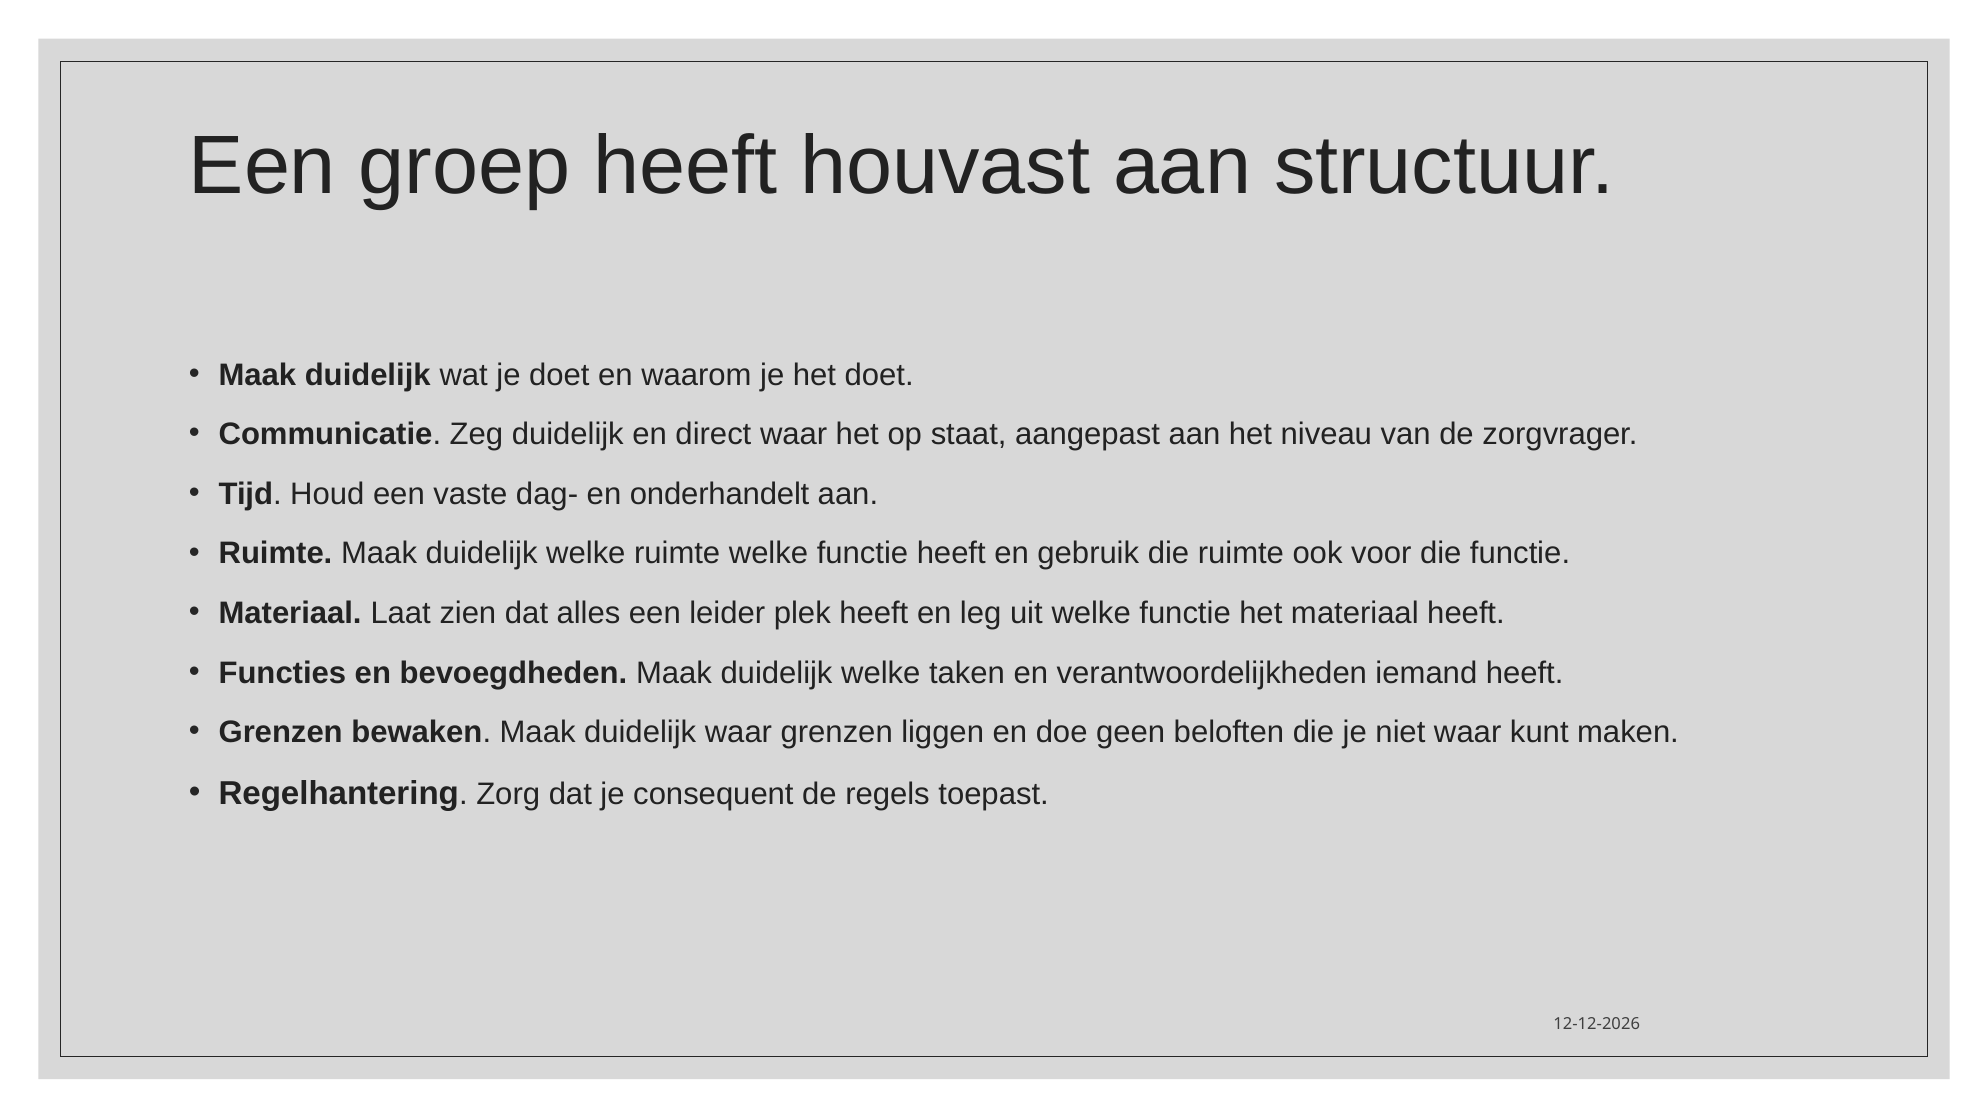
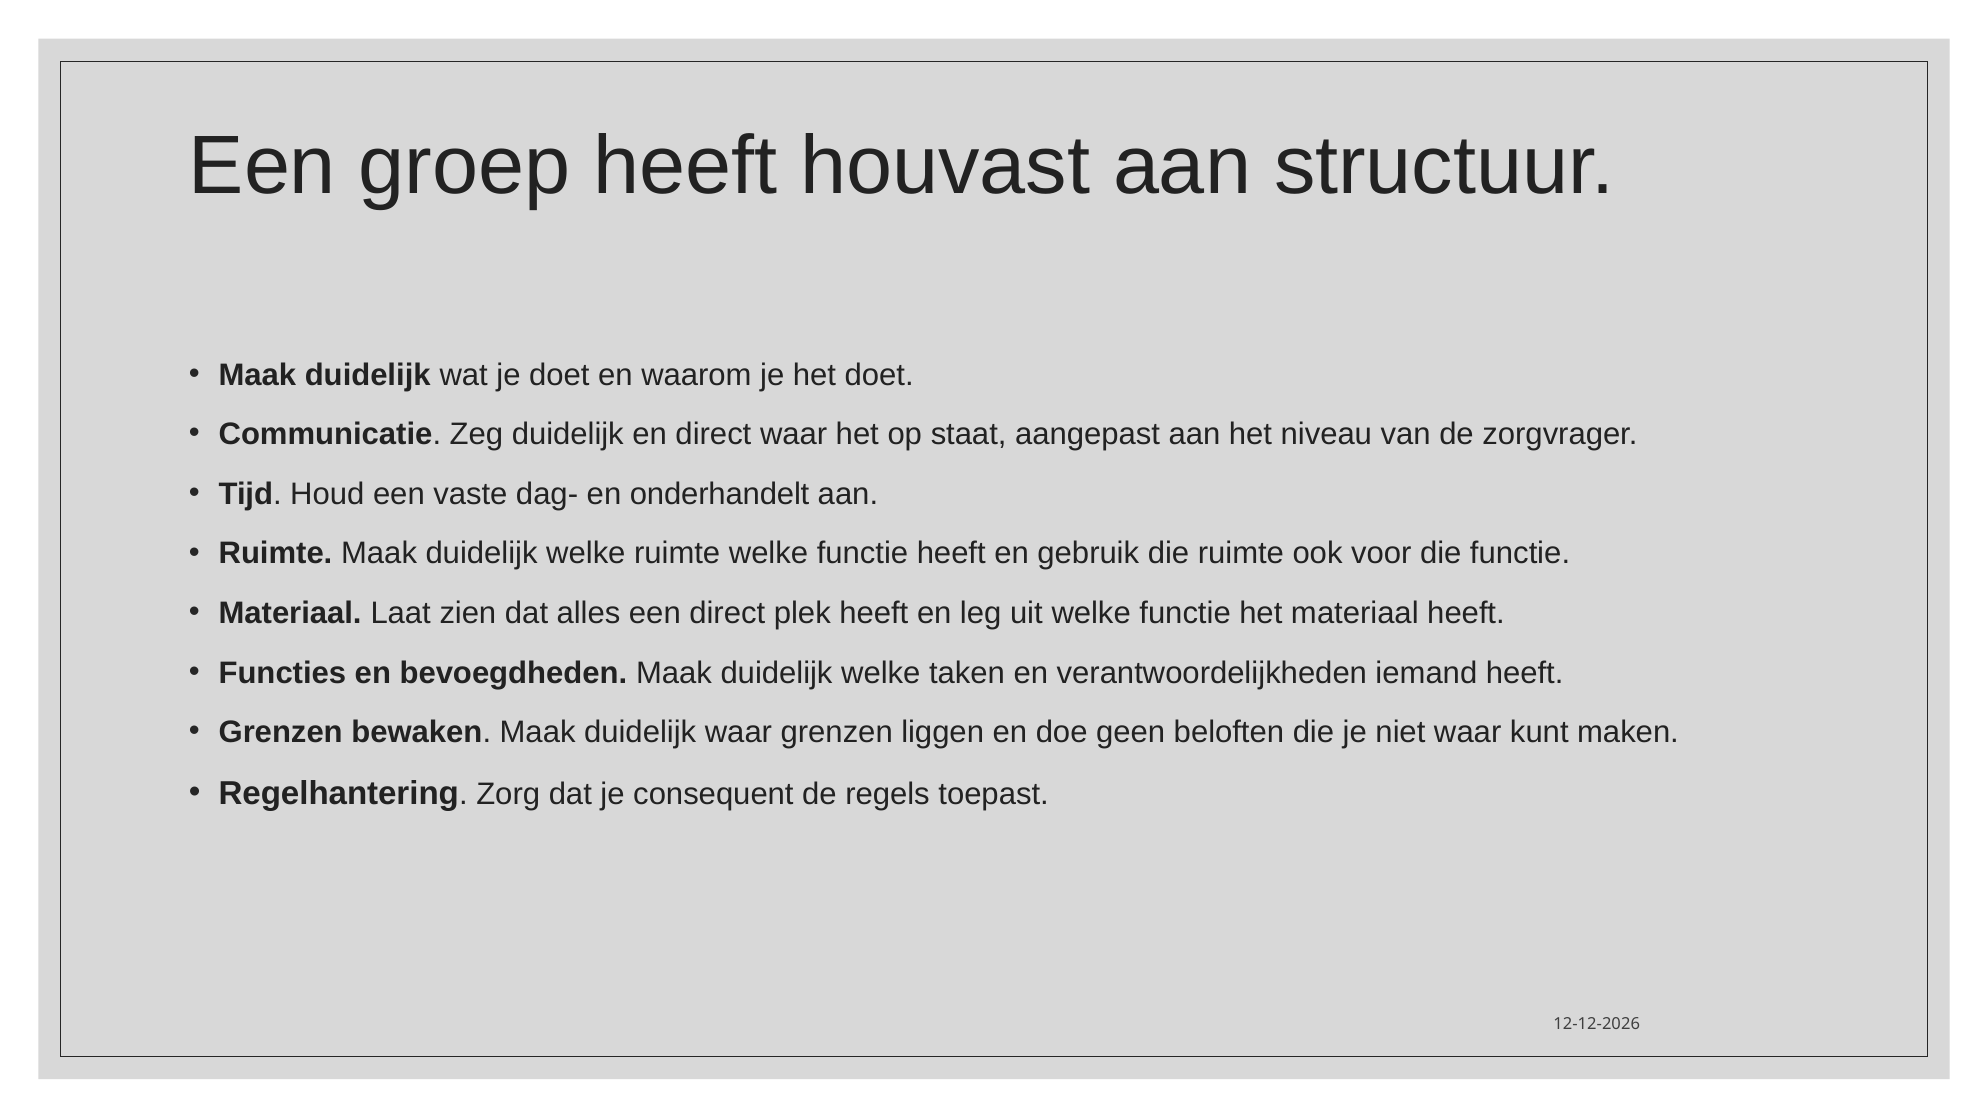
een leider: leider -> direct
